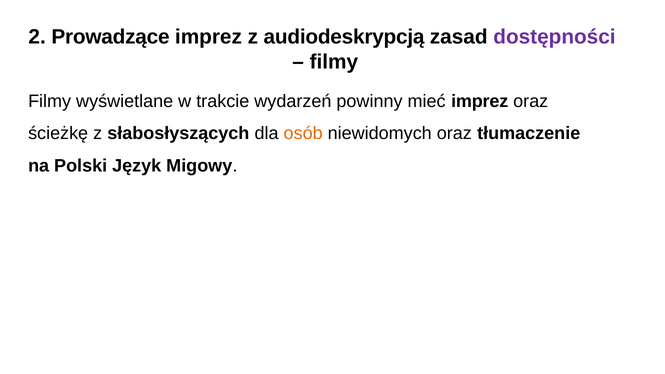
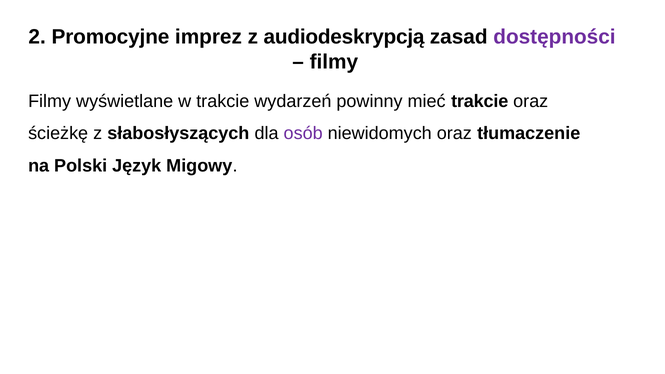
Prowadzące: Prowadzące -> Promocyjne
mieć imprez: imprez -> trakcie
osób colour: orange -> purple
